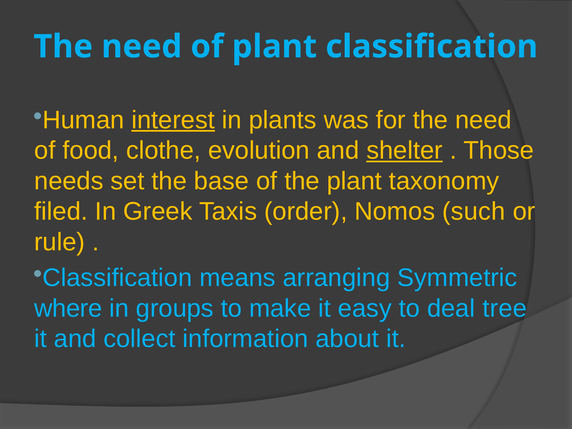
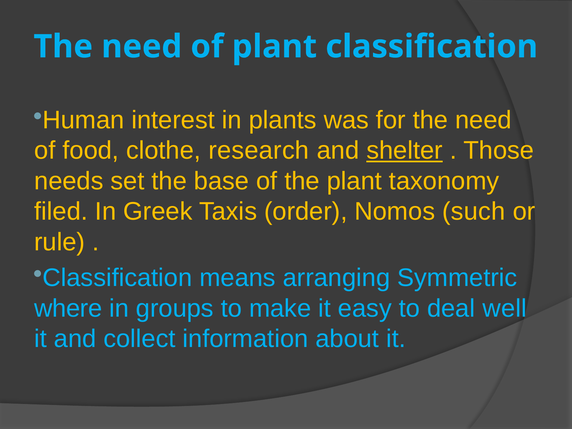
interest underline: present -> none
evolution: evolution -> research
tree: tree -> well
